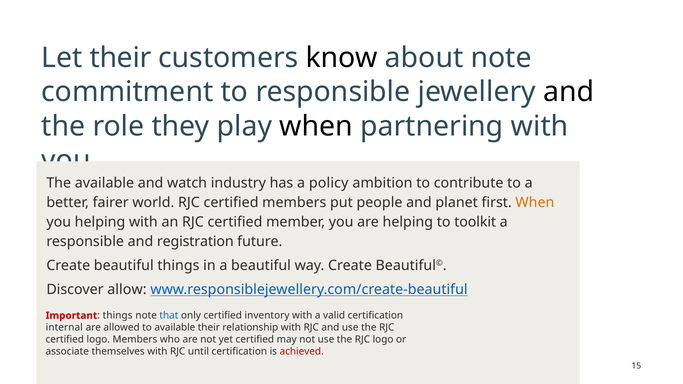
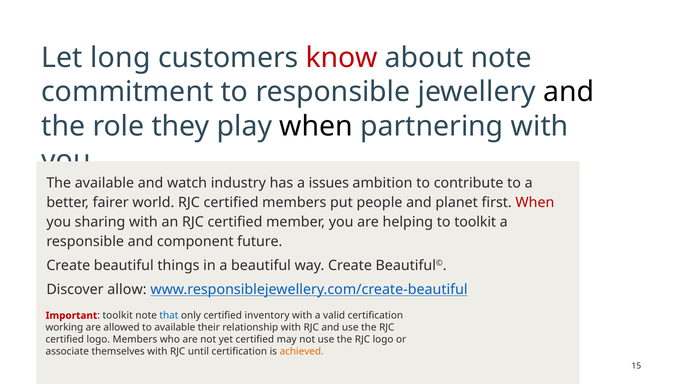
Let their: their -> long
know colour: black -> red
policy: policy -> issues
When at (535, 203) colour: orange -> red
you helping: helping -> sharing
registration: registration -> component
Important things: things -> toolkit
internal: internal -> working
achieved colour: red -> orange
